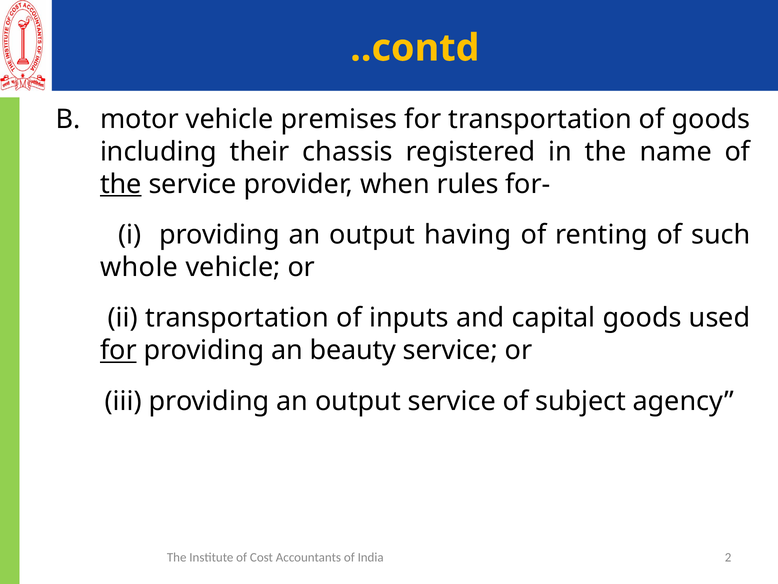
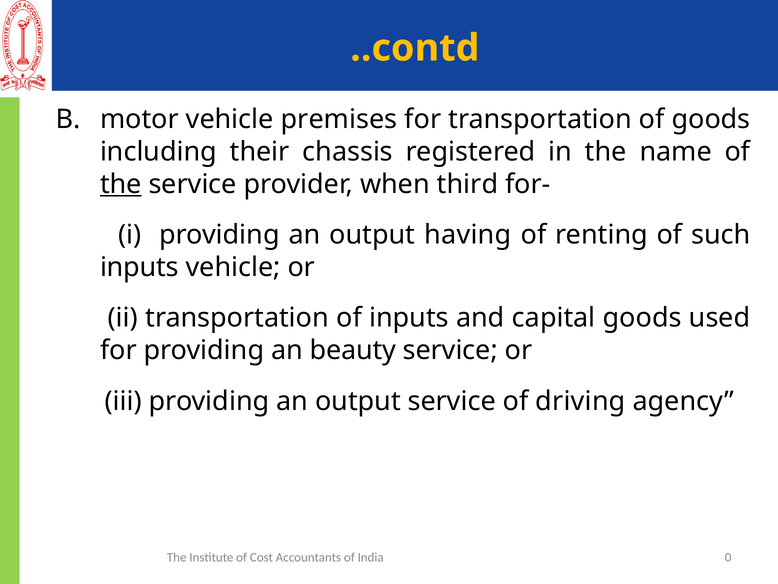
rules: rules -> third
whole at (139, 267): whole -> inputs
for at (118, 350) underline: present -> none
subject: subject -> driving
2: 2 -> 0
